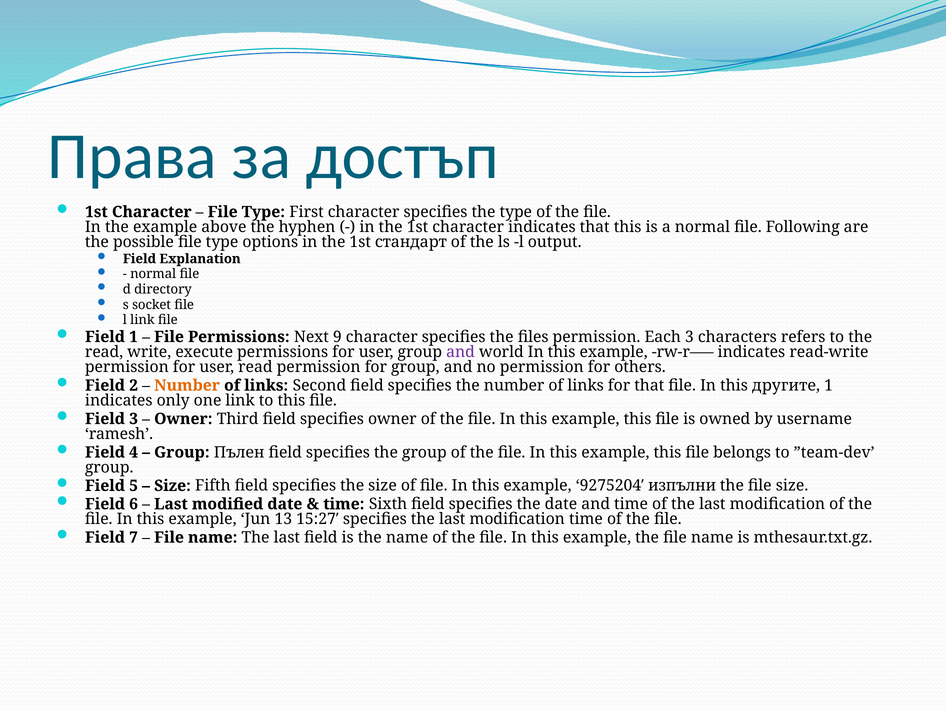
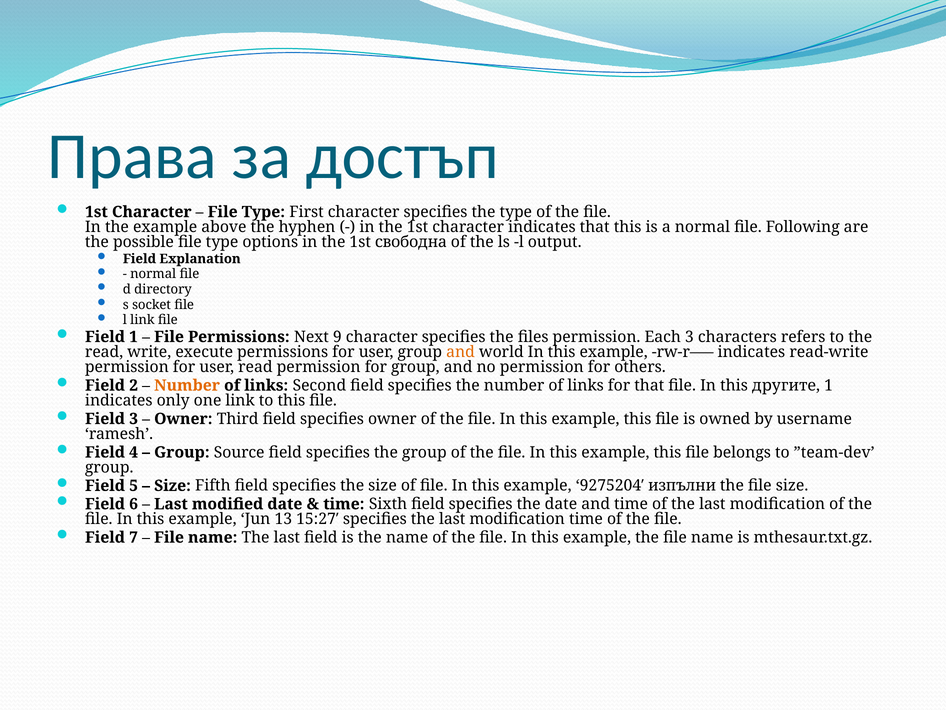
стандарт: стандарт -> свободна
and at (461, 352) colour: purple -> orange
Пълен: Пълен -> Source
